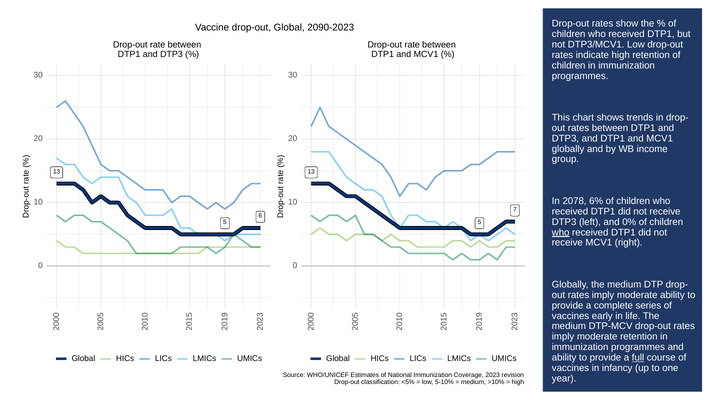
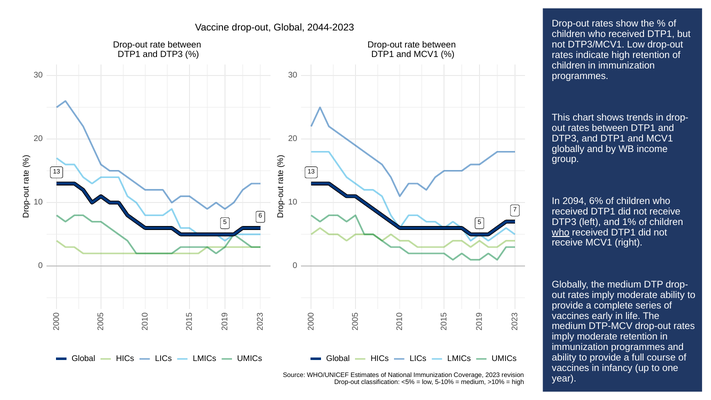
2090-2023: 2090-2023 -> 2044-2023
2078: 2078 -> 2094
0%: 0% -> 1%
full underline: present -> none
